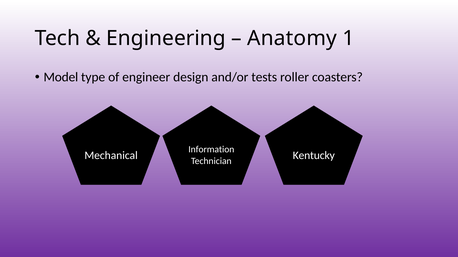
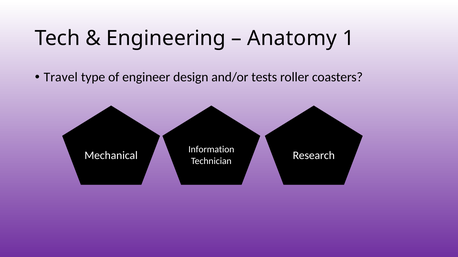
Model: Model -> Travel
Kentucky: Kentucky -> Research
